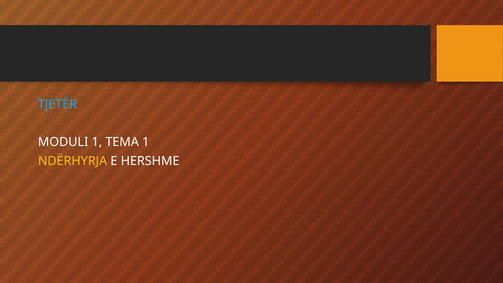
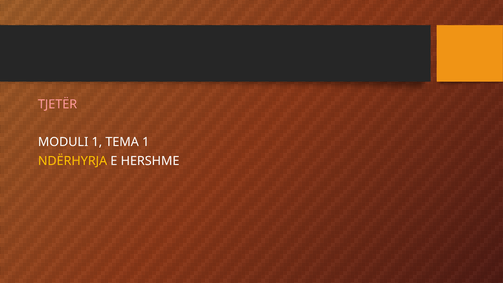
TJETËR colour: light blue -> pink
